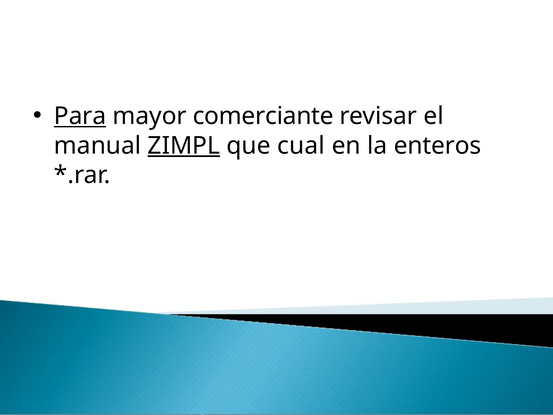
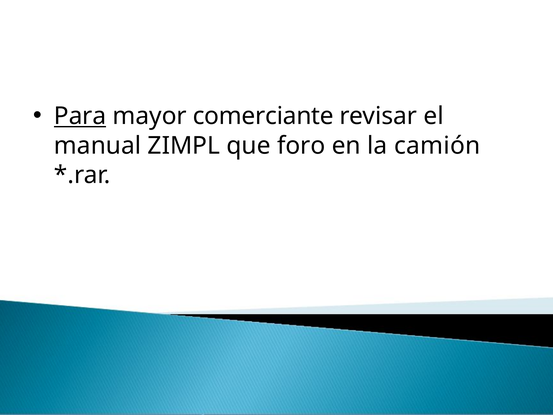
ZIMPL underline: present -> none
cual: cual -> foro
enteros: enteros -> camión
